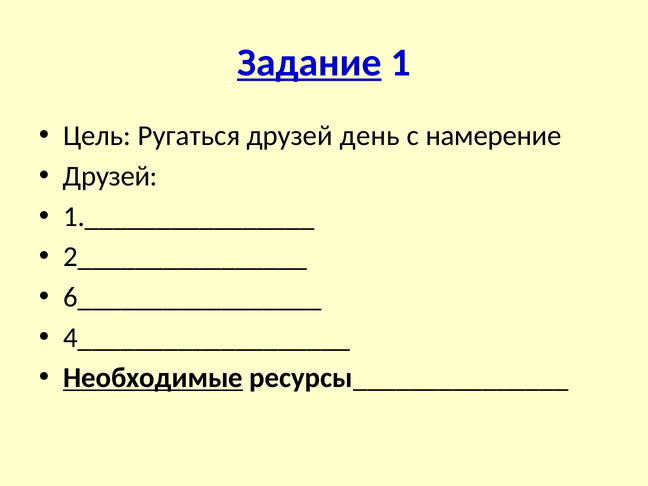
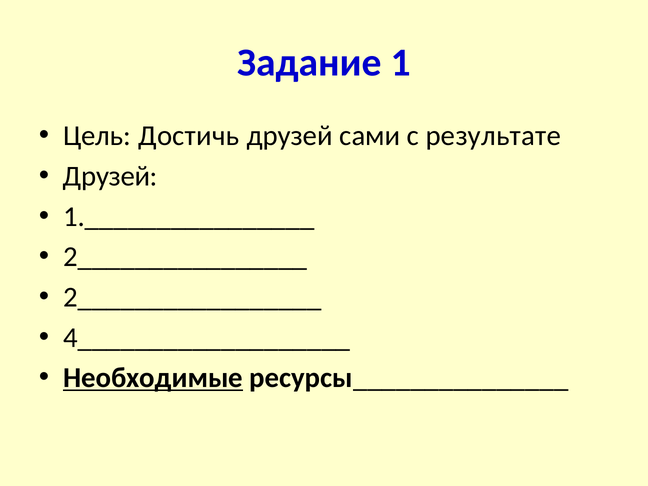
Задание underline: present -> none
Ругаться: Ругаться -> Достичь
день: день -> сами
намерение: намерение -> результате
6_________________: 6_________________ -> 2_________________
